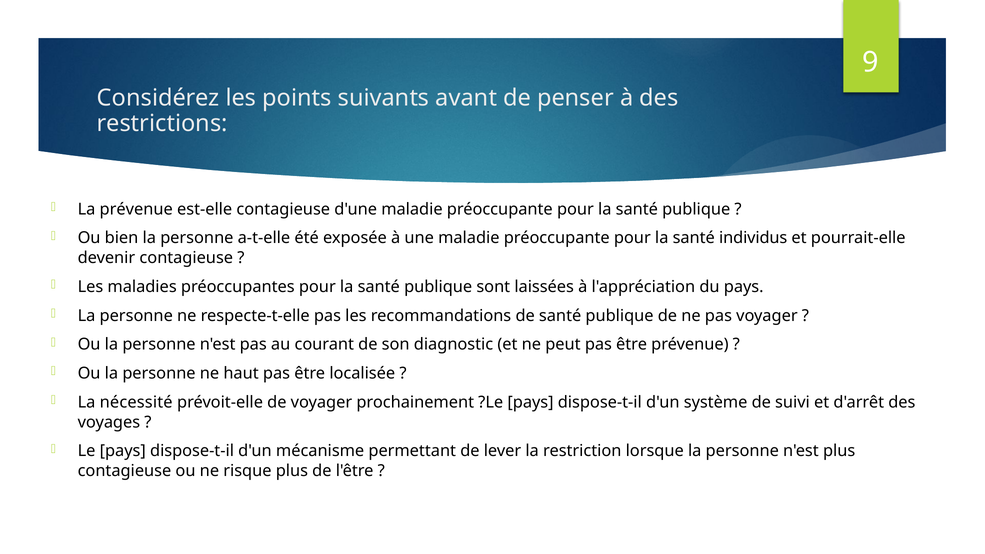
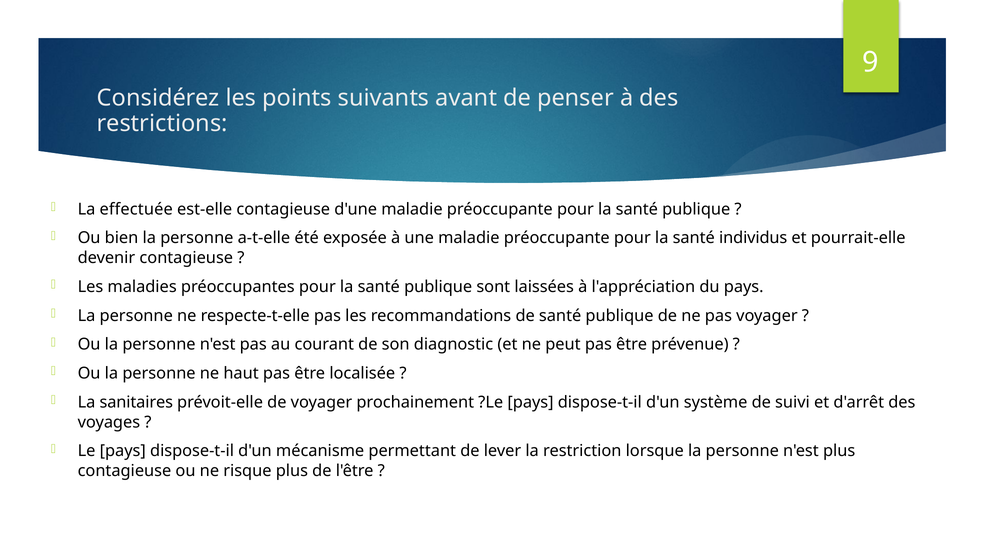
La prévenue: prévenue -> effectuée
nécessité: nécessité -> sanitaires
